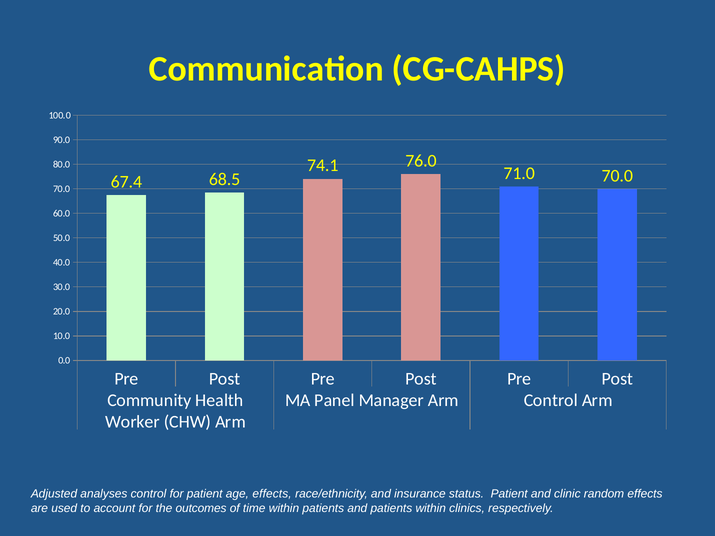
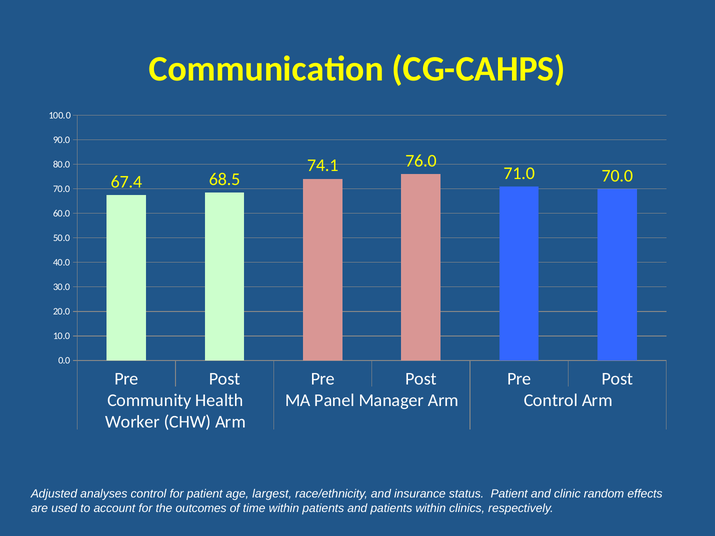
age effects: effects -> largest
